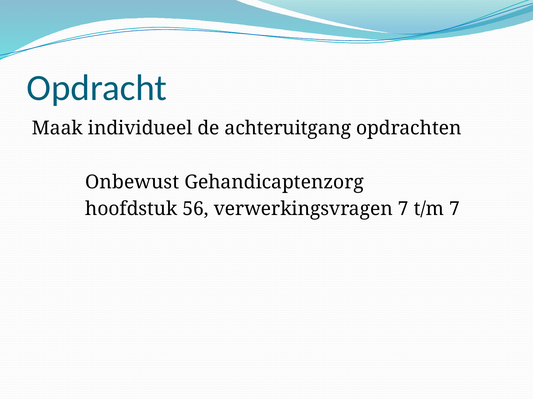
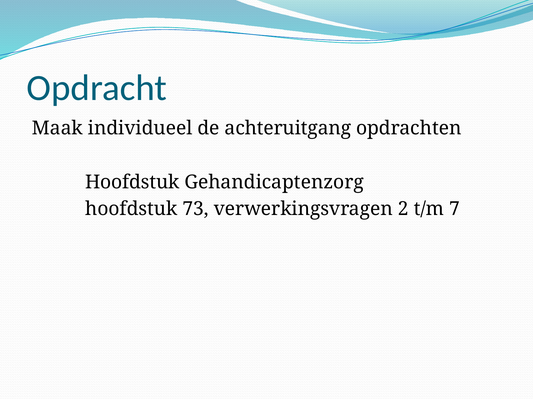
Onbewust at (132, 182): Onbewust -> Hoofdstuk
56: 56 -> 73
verwerkingsvragen 7: 7 -> 2
